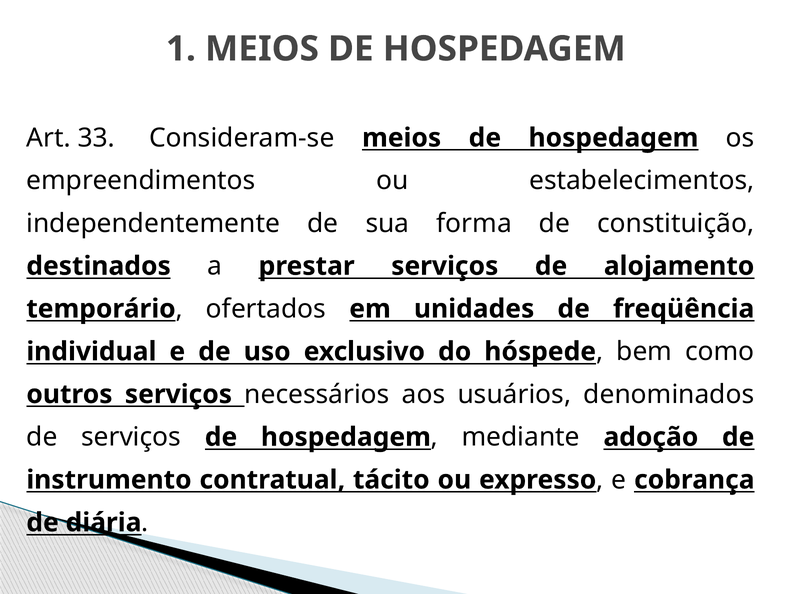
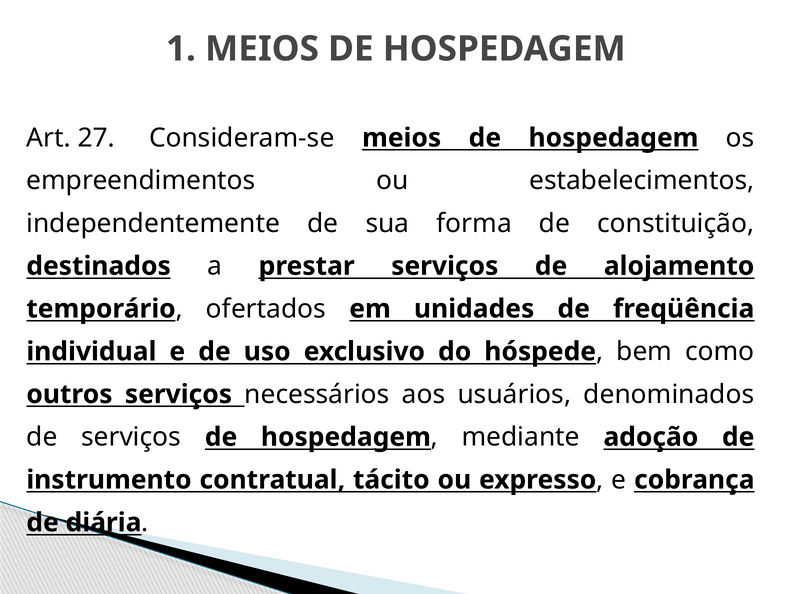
33: 33 -> 27
